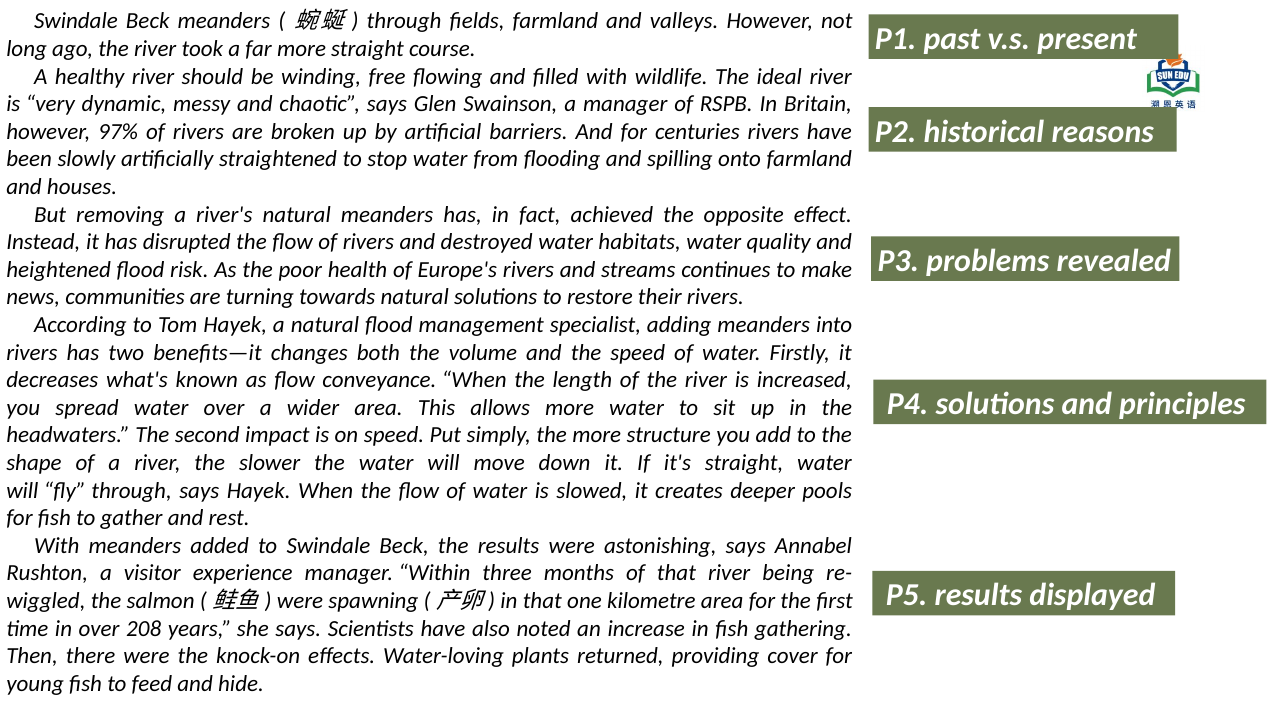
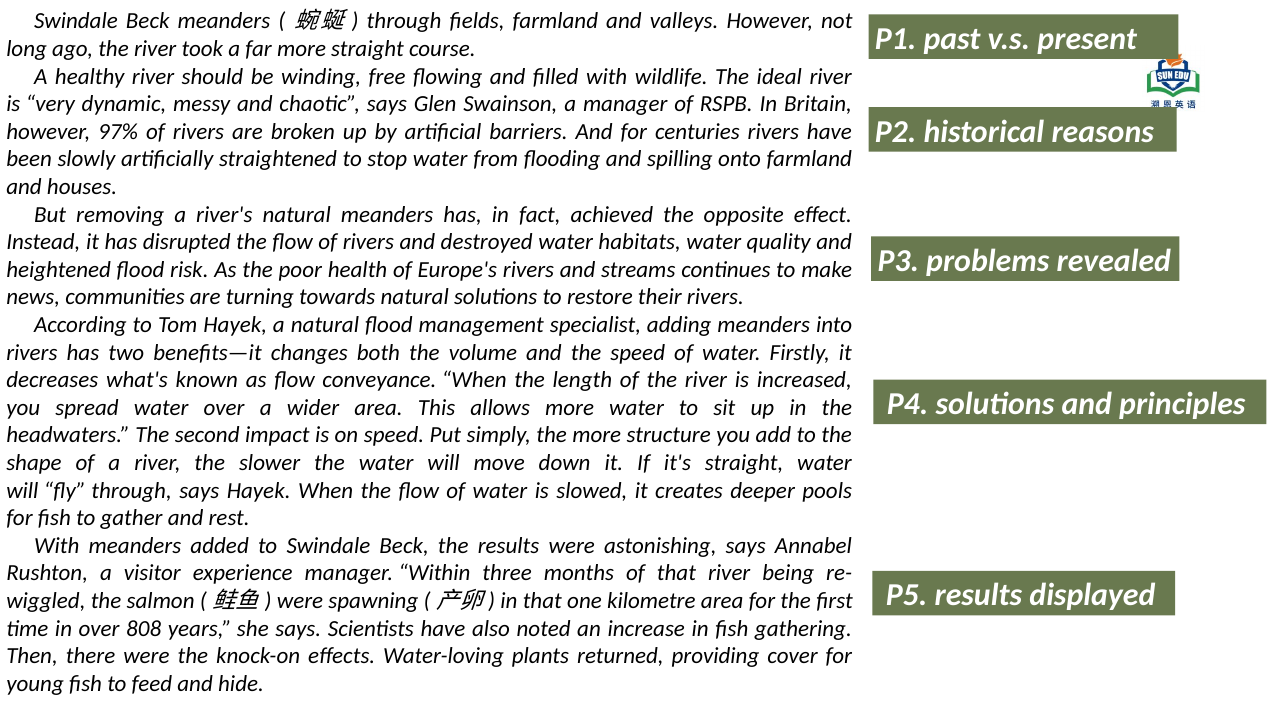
208: 208 -> 808
